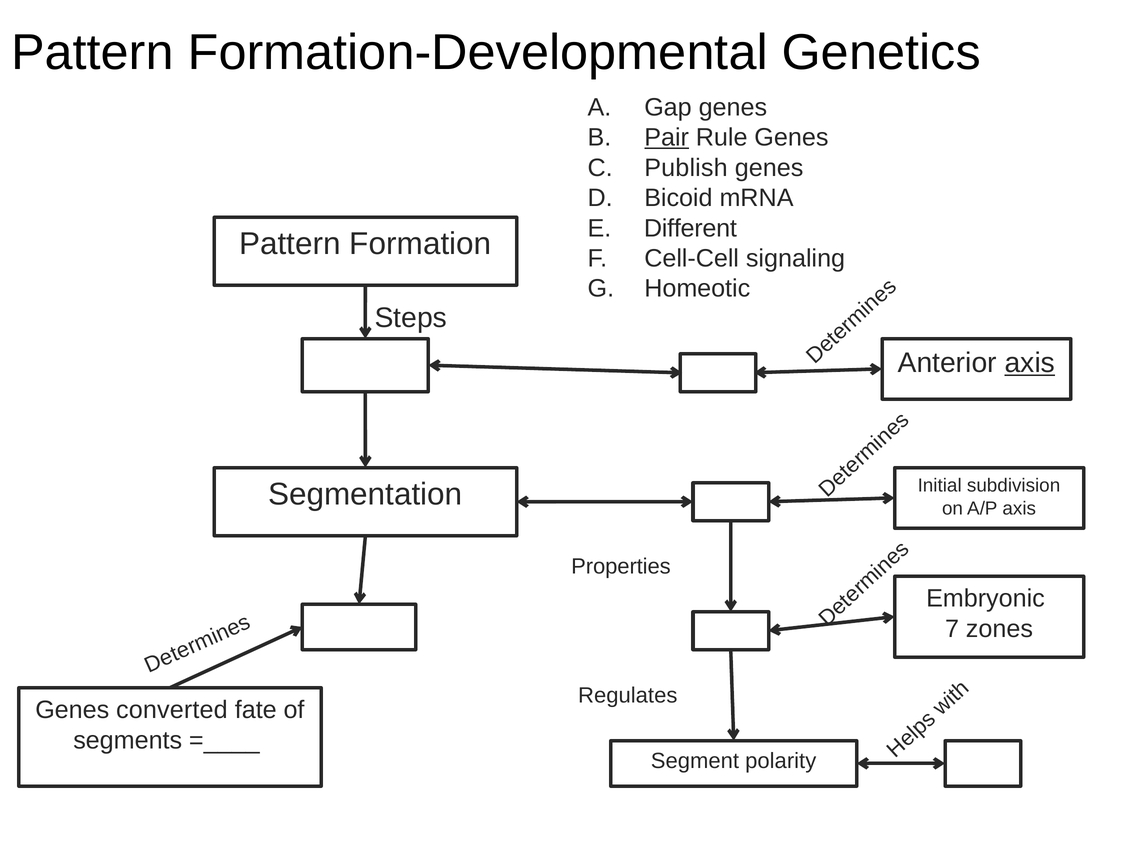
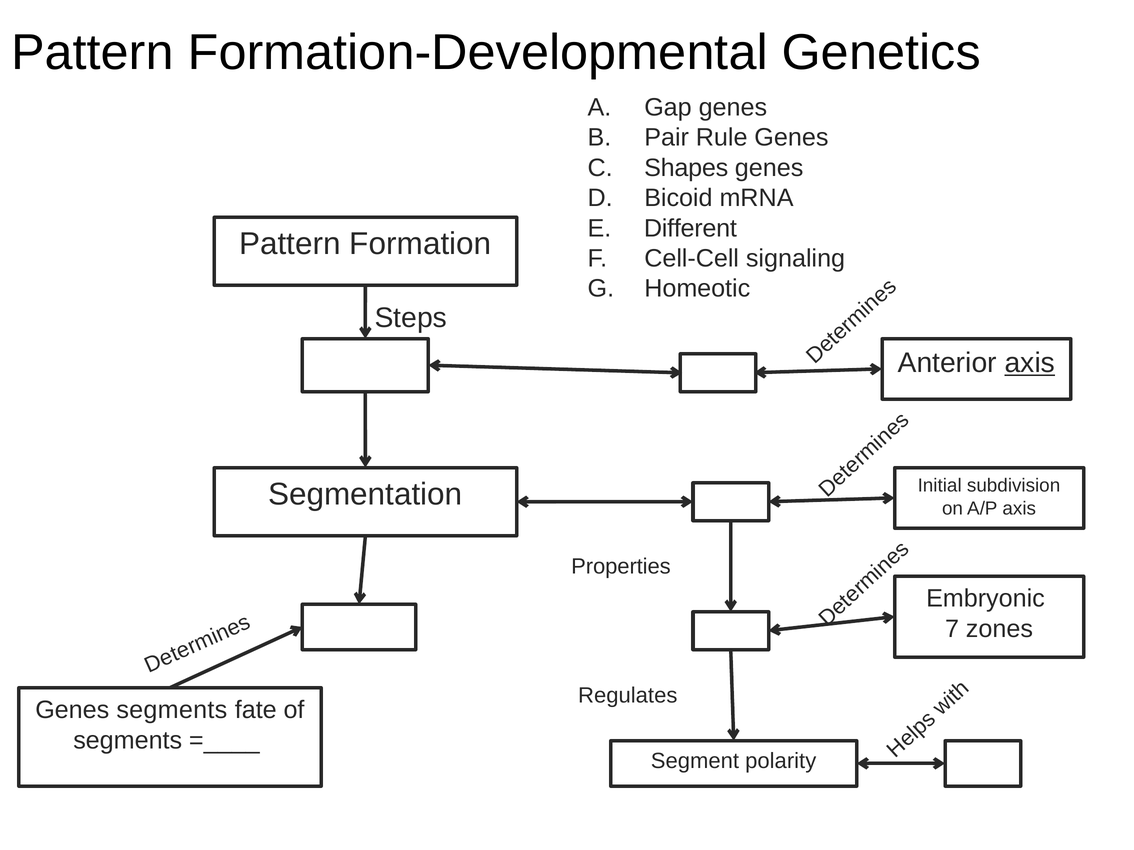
Pair underline: present -> none
Publish: Publish -> Shapes
Genes converted: converted -> segments
